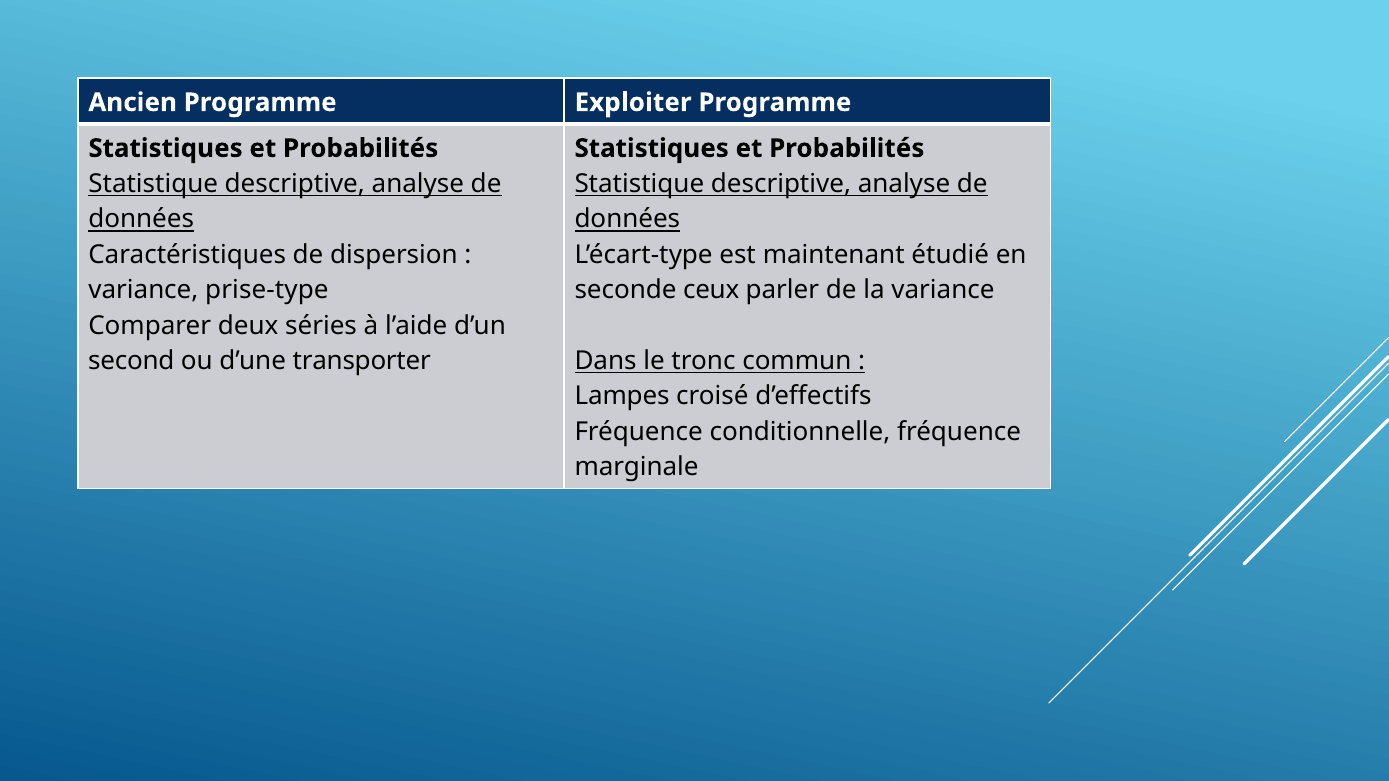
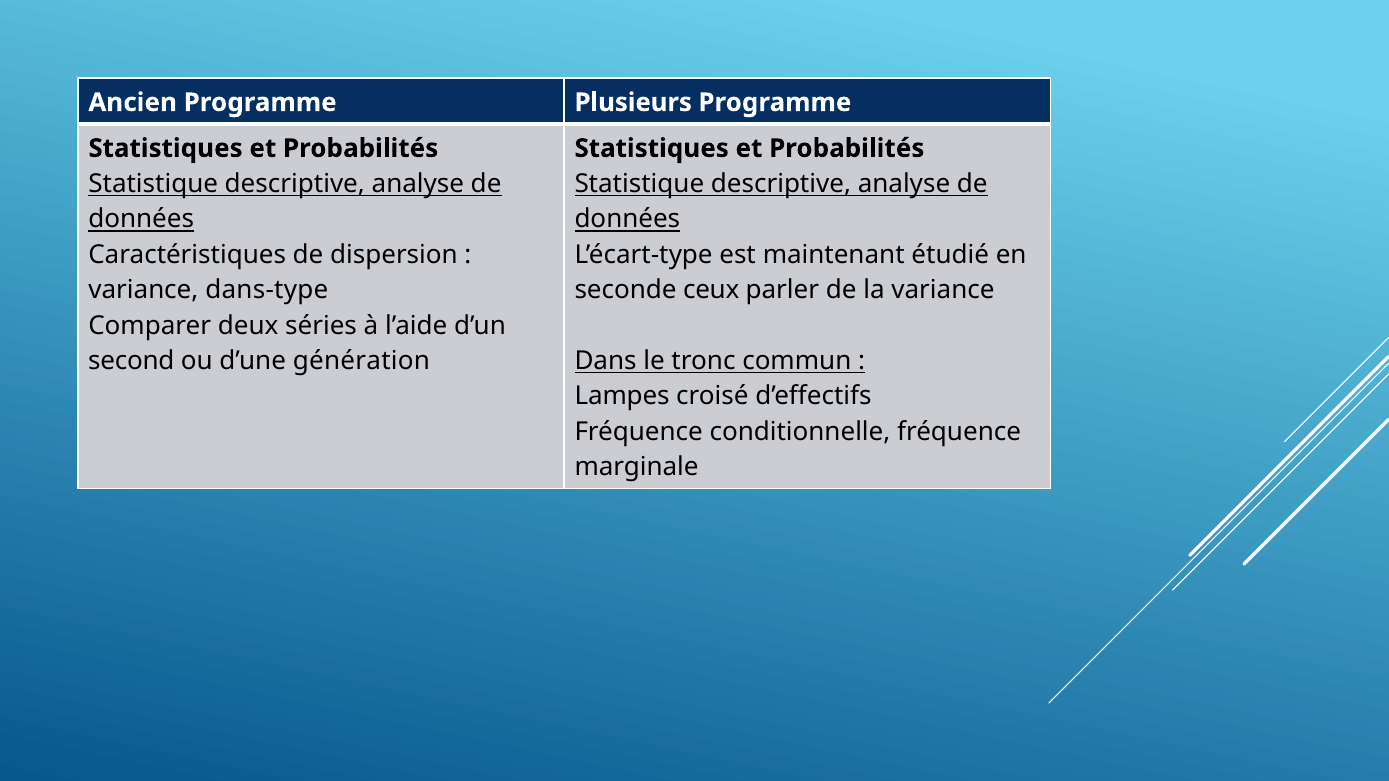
Exploiter: Exploiter -> Plusieurs
prise-type: prise-type -> dans-type
transporter: transporter -> génération
